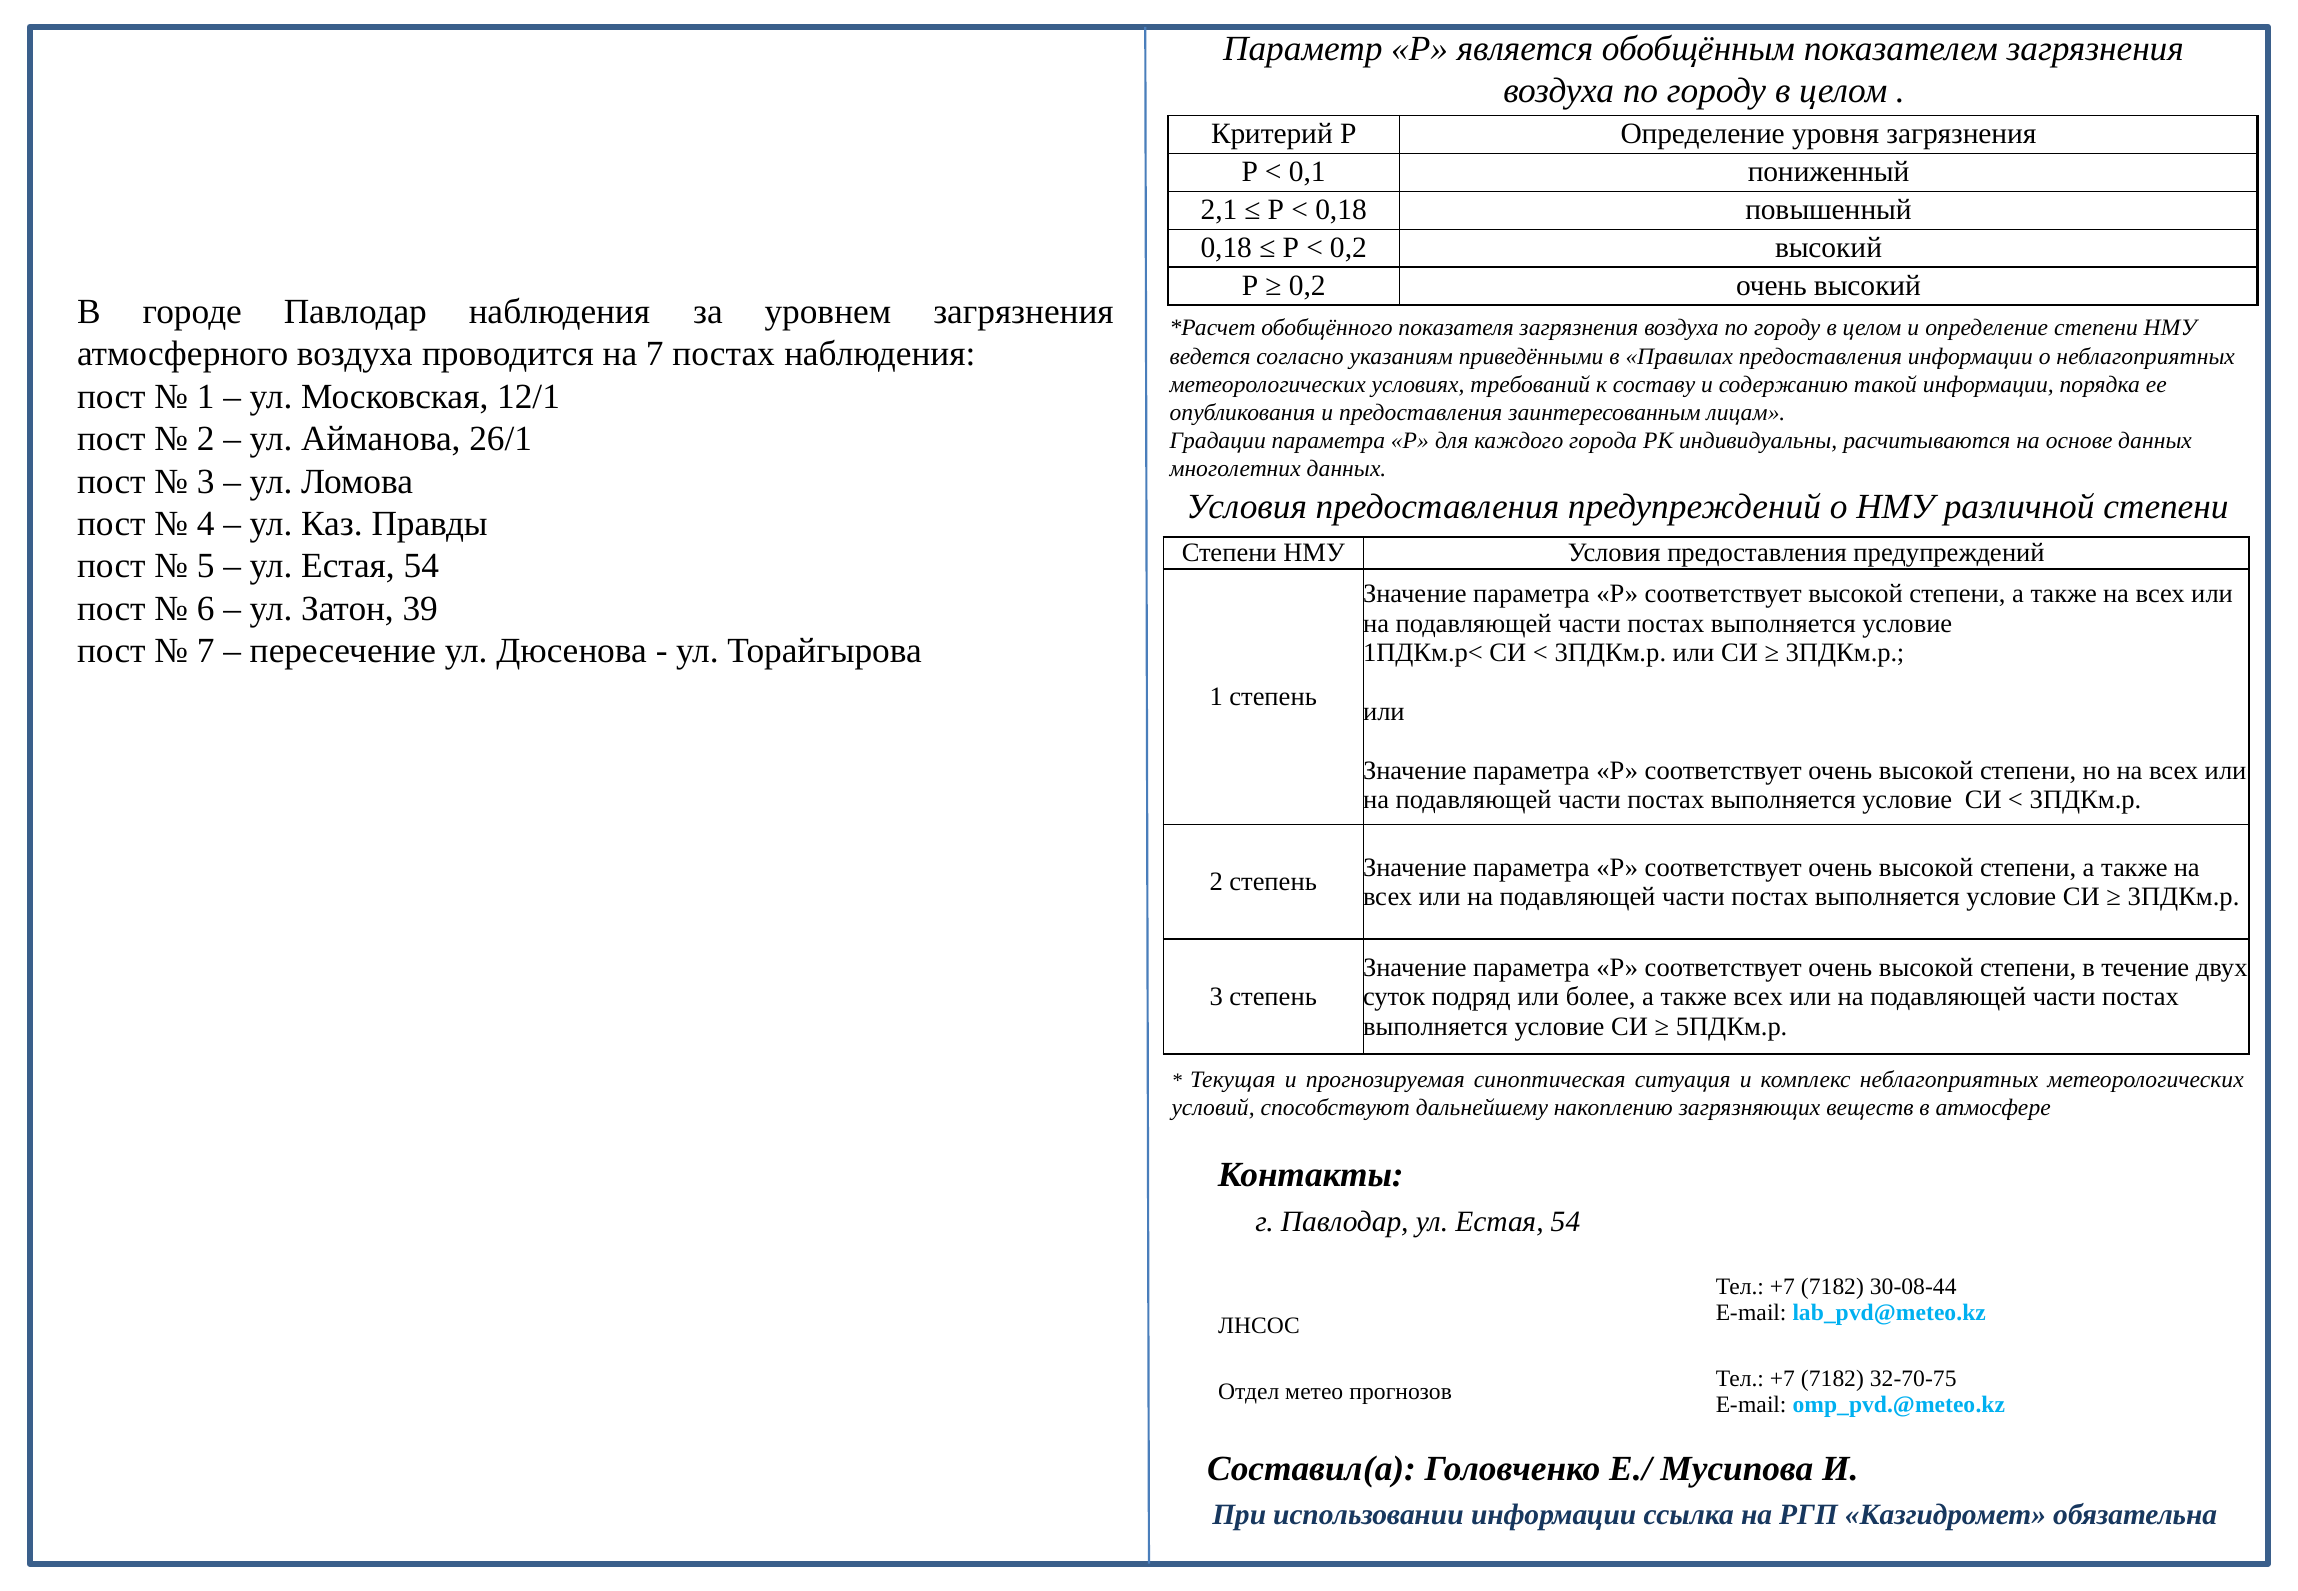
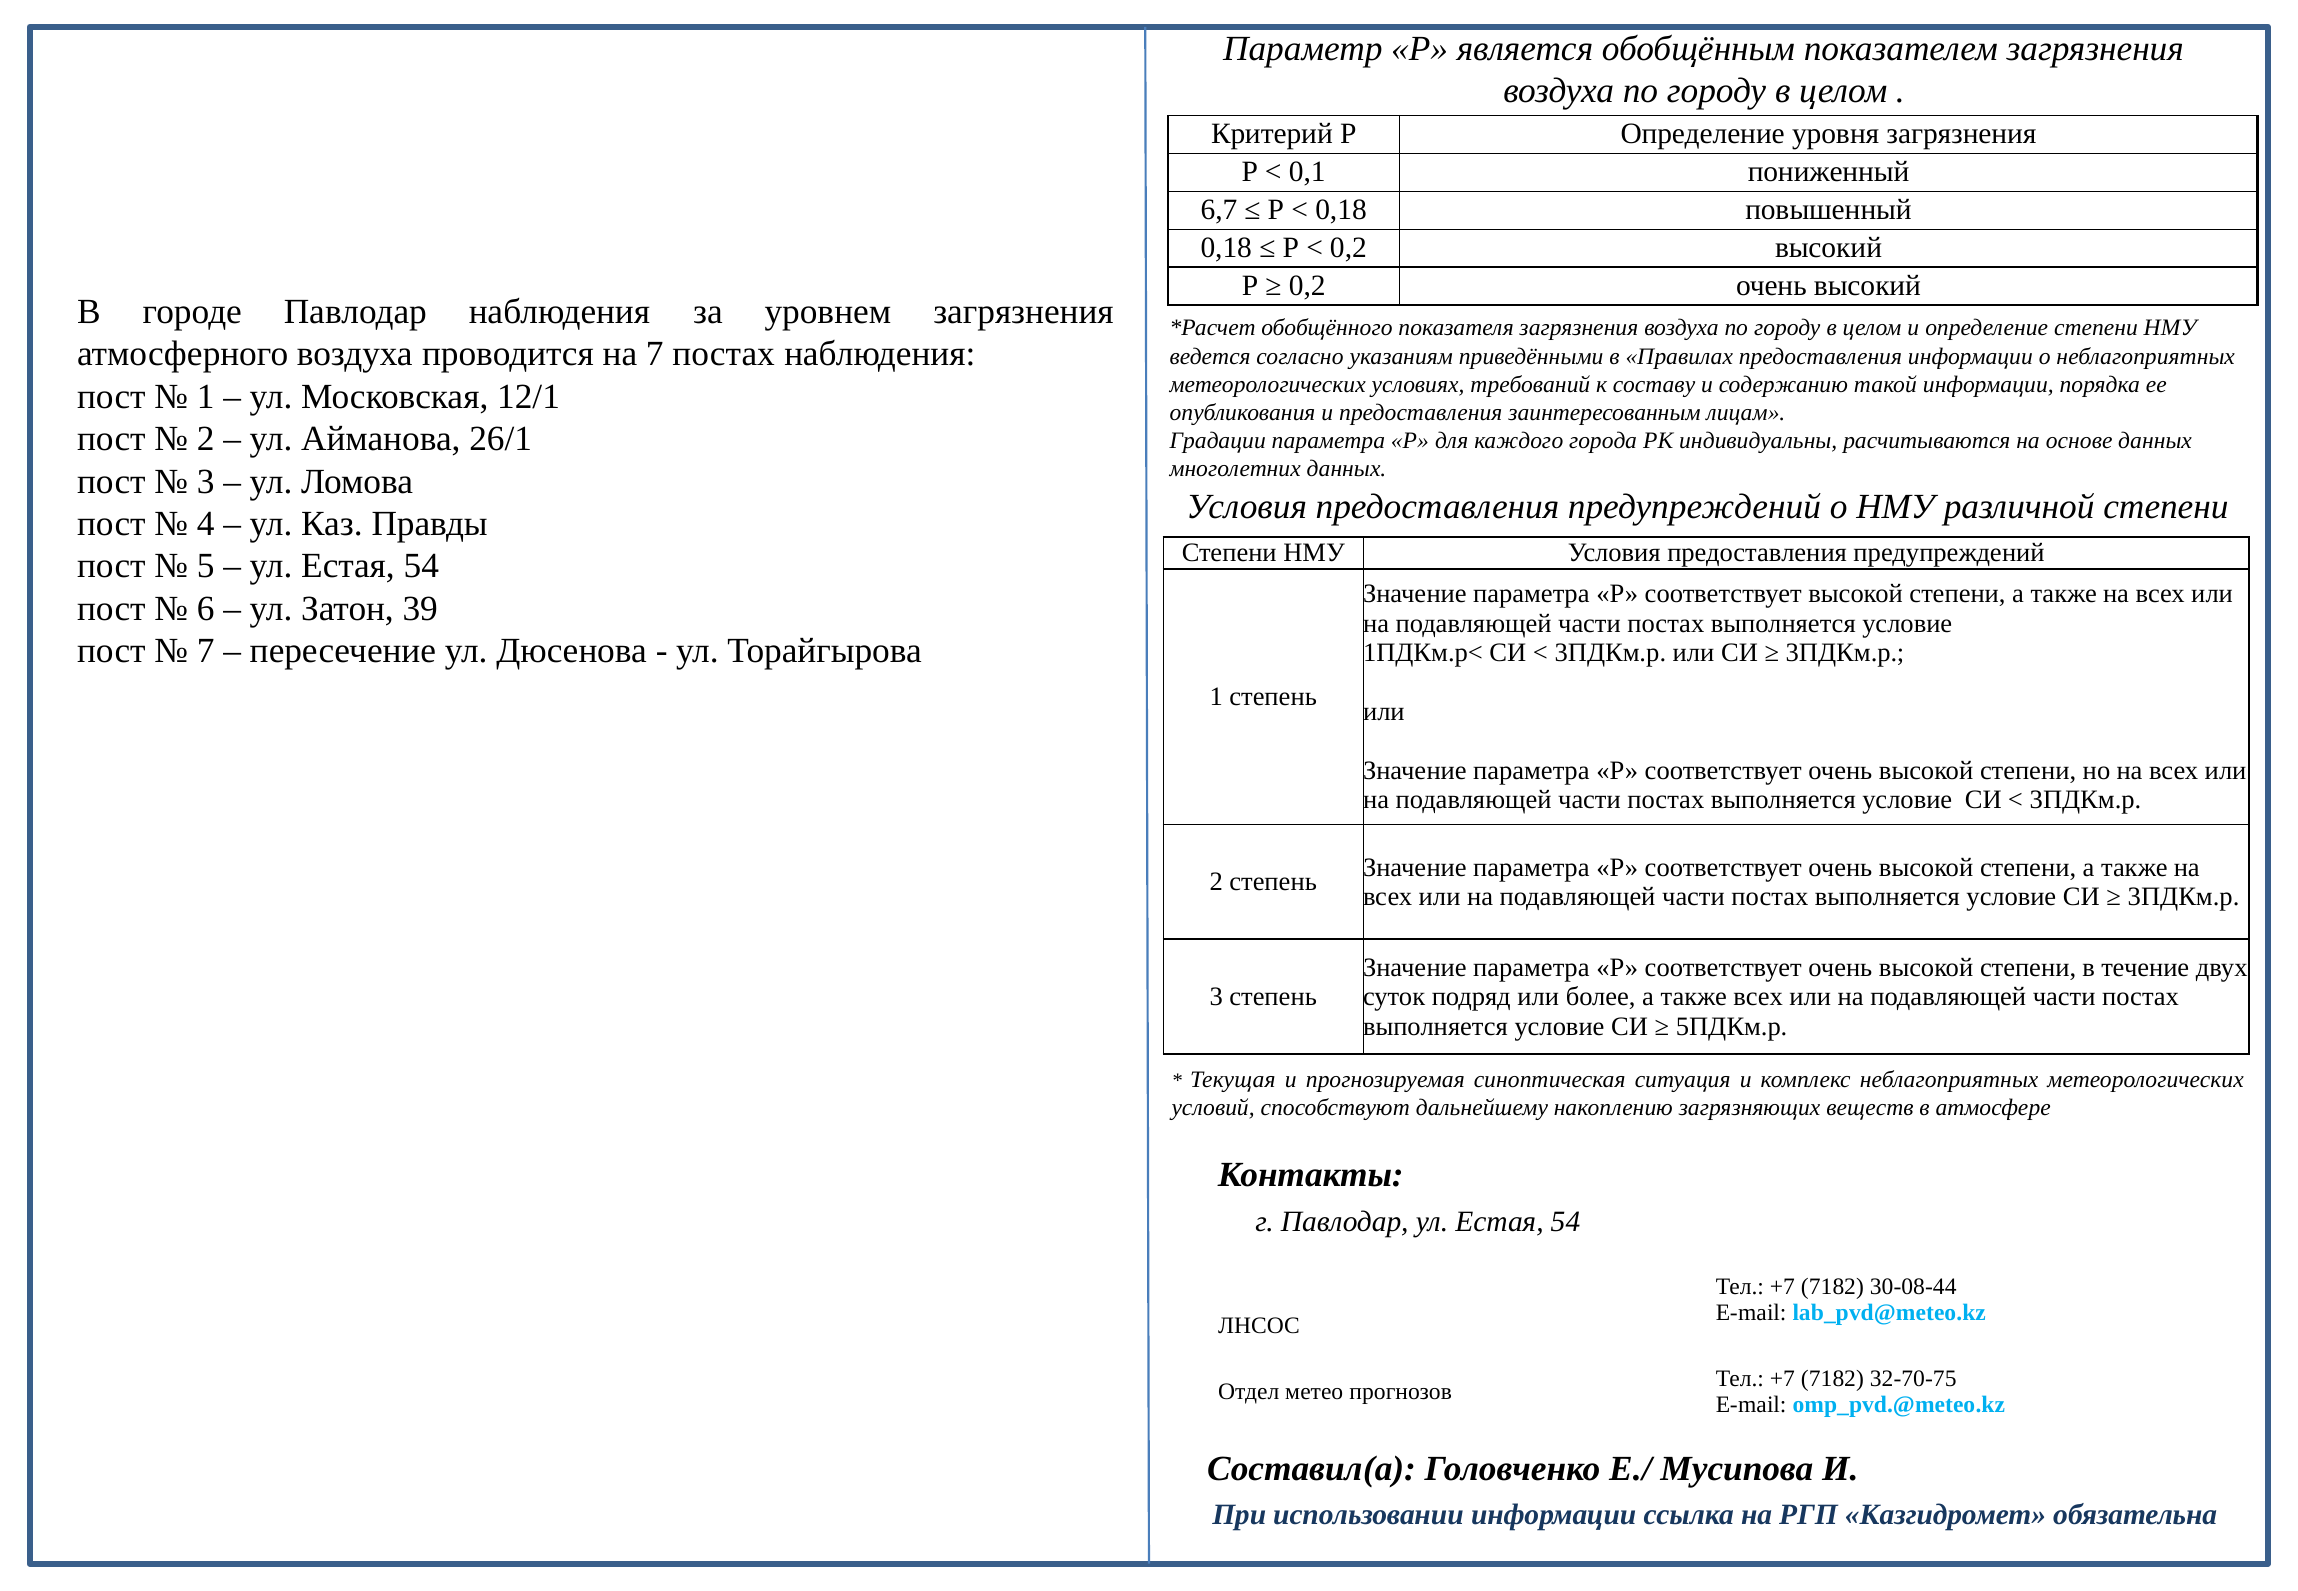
2,1: 2,1 -> 6,7
